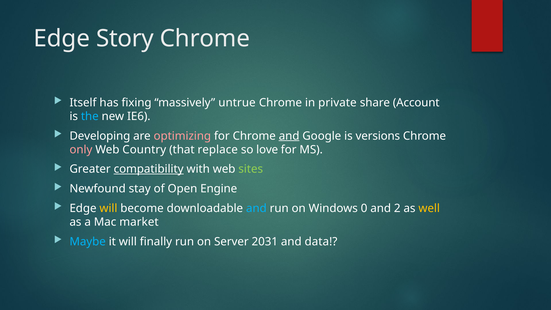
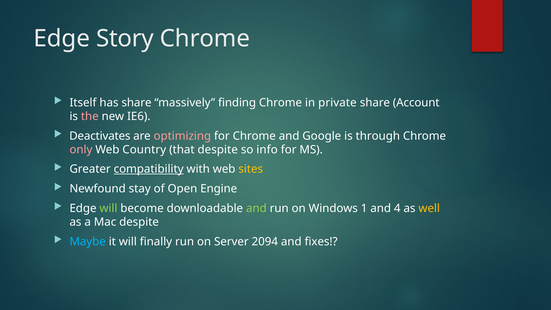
has fixing: fixing -> share
untrue: untrue -> finding
the colour: light blue -> pink
Developing: Developing -> Deactivates
and at (289, 136) underline: present -> none
versions: versions -> through
that replace: replace -> despite
love: love -> info
sites colour: light green -> yellow
will at (108, 208) colour: yellow -> light green
and at (256, 208) colour: light blue -> light green
0: 0 -> 1
2: 2 -> 4
Mac market: market -> despite
2031: 2031 -> 2094
data: data -> fixes
